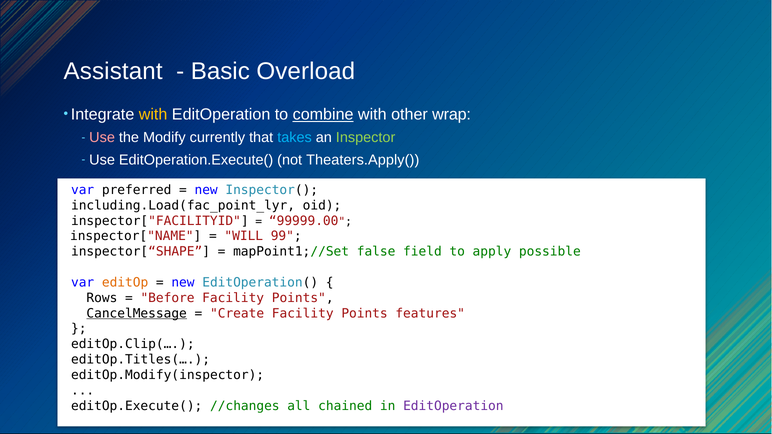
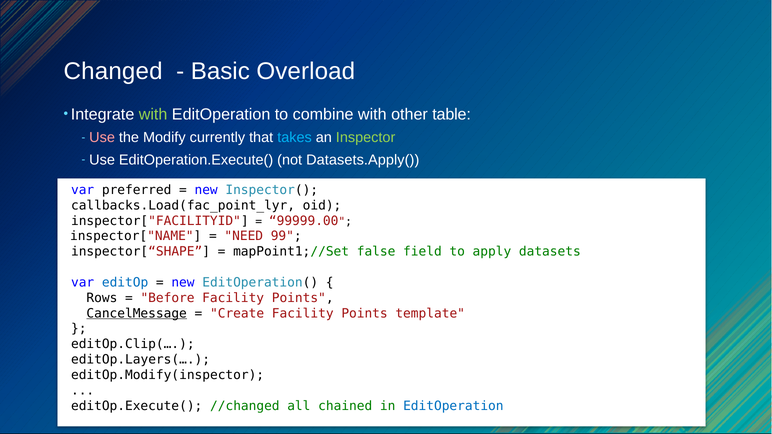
Assistant: Assistant -> Changed
with at (153, 115) colour: yellow -> light green
combine underline: present -> none
wrap: wrap -> table
Theaters.Apply(: Theaters.Apply( -> Datasets.Apply(
including.Load(fac_point_lyr: including.Load(fac_point_lyr -> callbacks.Load(fac_point_lyr
WILL: WILL -> NEED
possible: possible -> datasets
editOp colour: orange -> blue
features: features -> template
editOp.Titles(…: editOp.Titles(… -> editOp.Layers(…
//changes: //changes -> //changed
EditOperation at (453, 406) colour: purple -> blue
